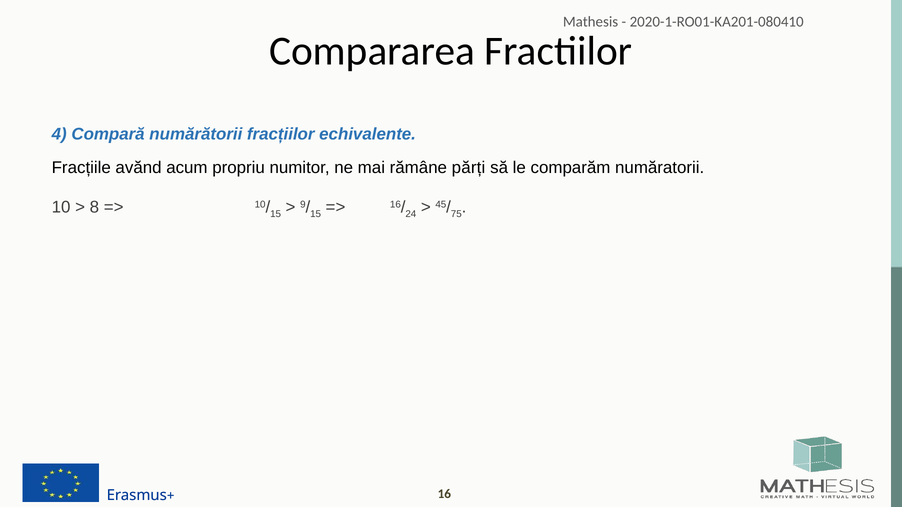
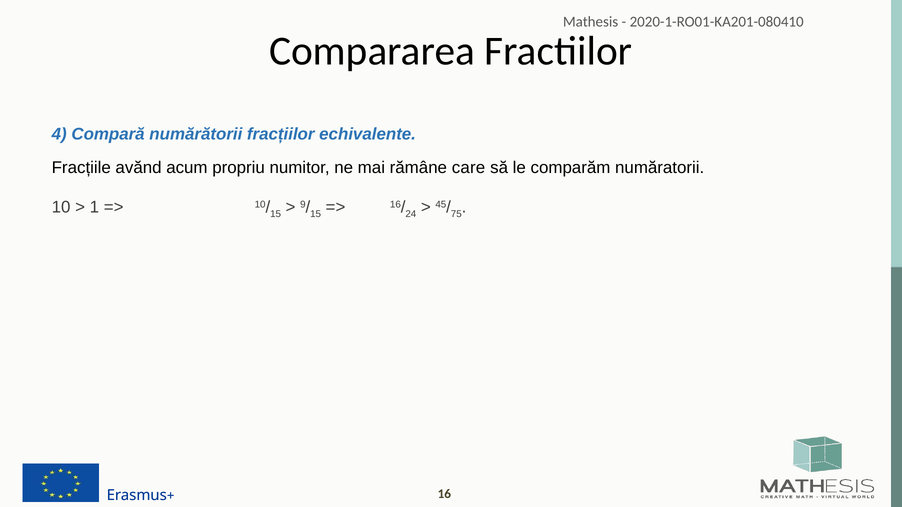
părți: părți -> care
8: 8 -> 1
